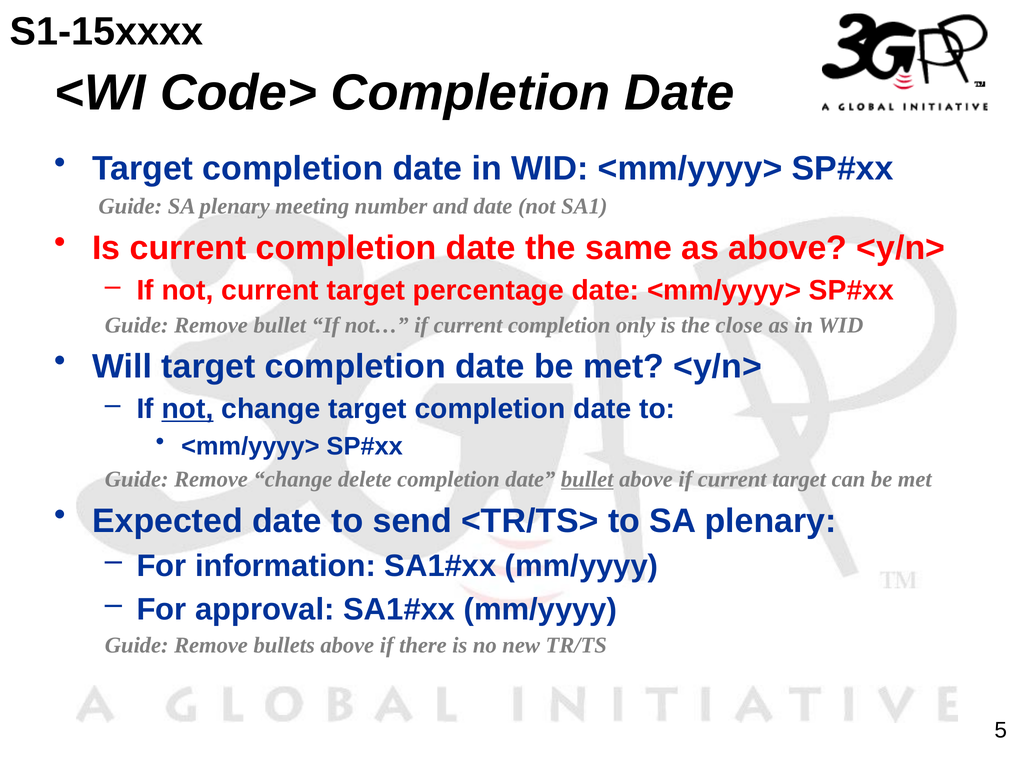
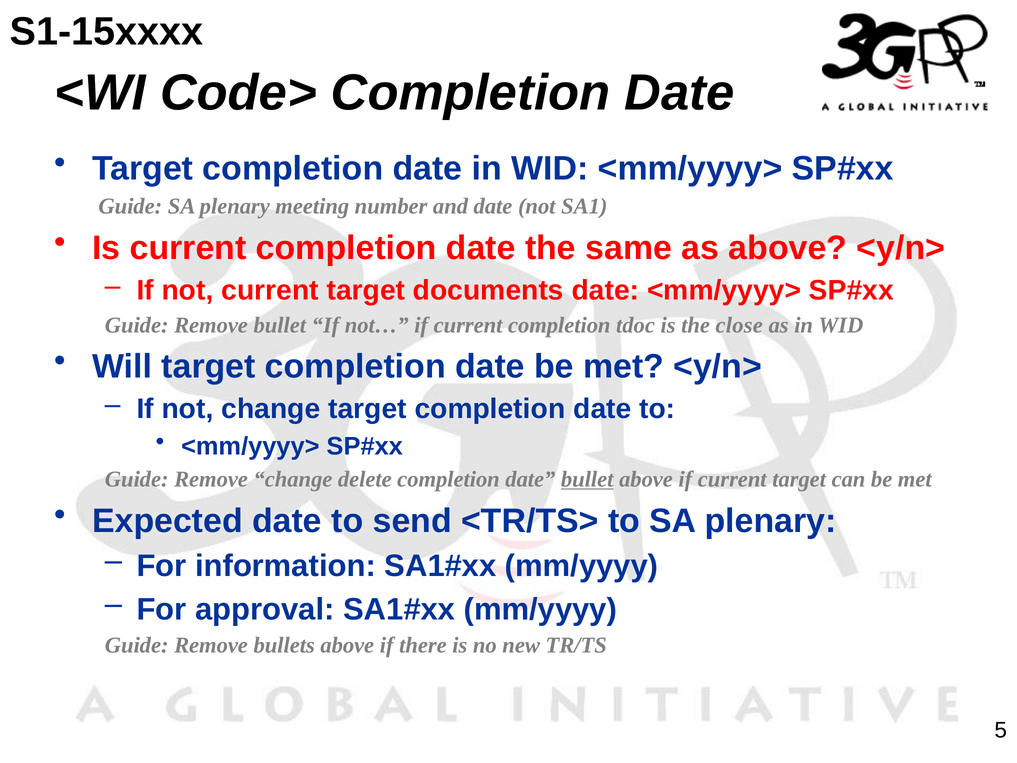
percentage: percentage -> documents
only: only -> tdoc
not at (188, 409) underline: present -> none
